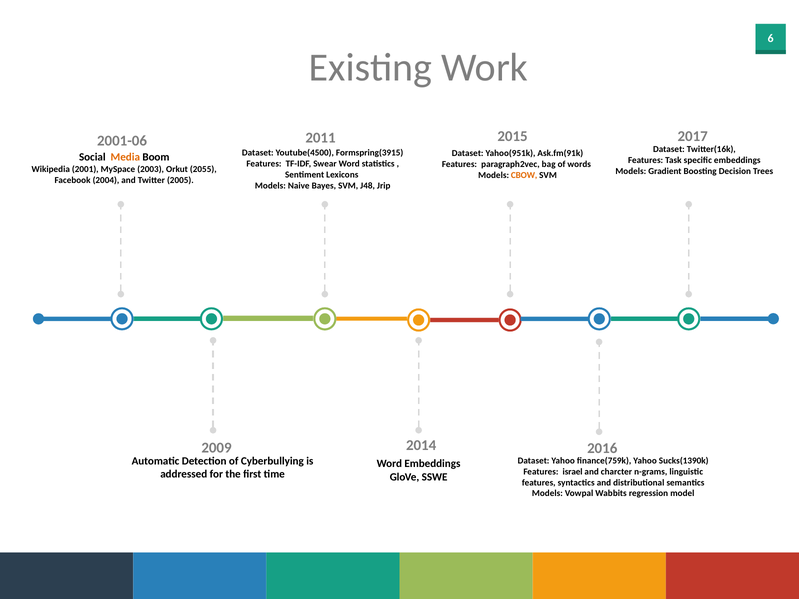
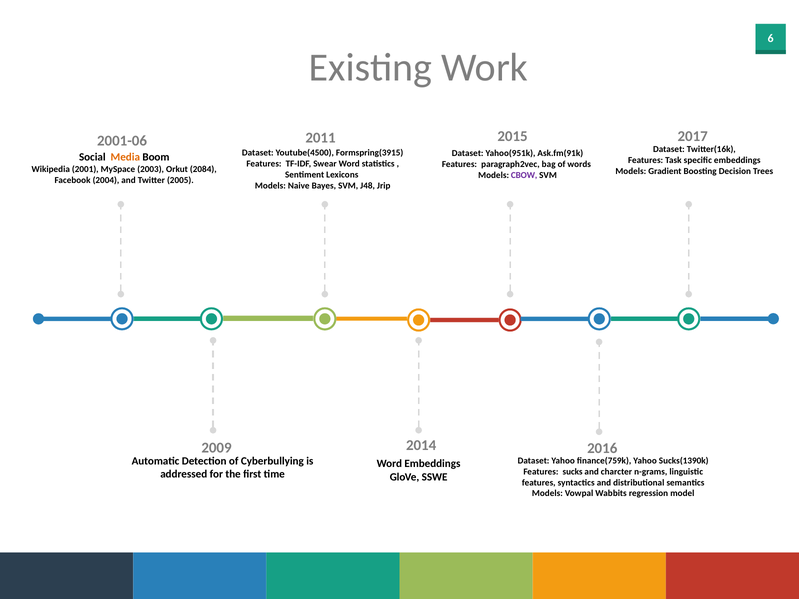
2055: 2055 -> 2084
CBOW colour: orange -> purple
israel: israel -> sucks
